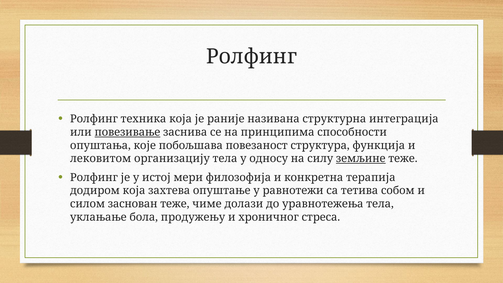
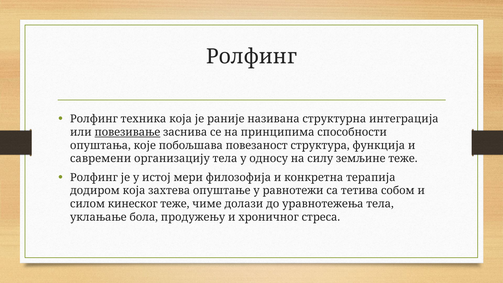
лековитом: лековитом -> савремени
земљине underline: present -> none
заснован: заснован -> кинеског
